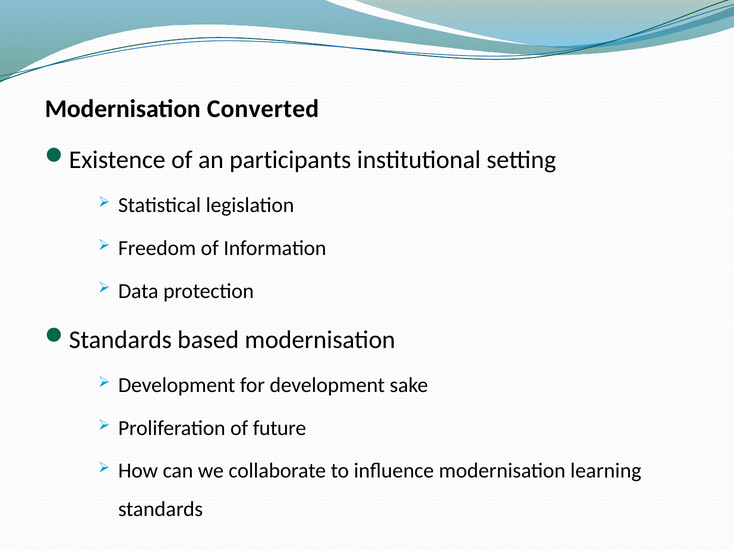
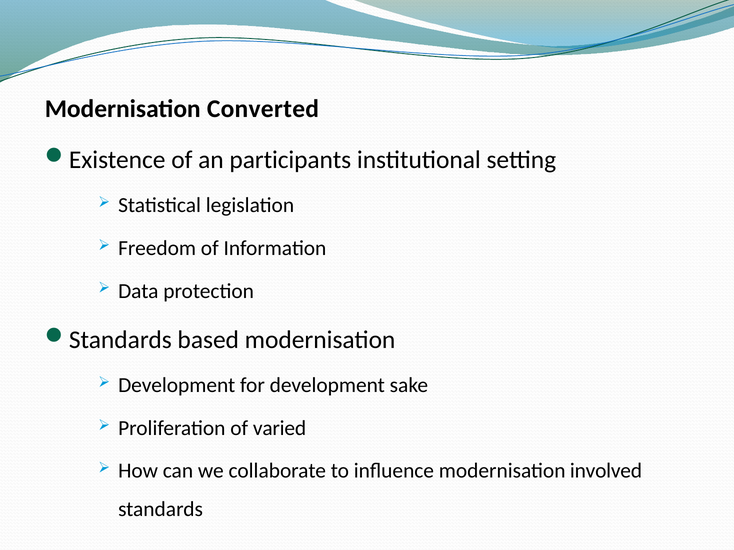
future: future -> varied
learning: learning -> involved
